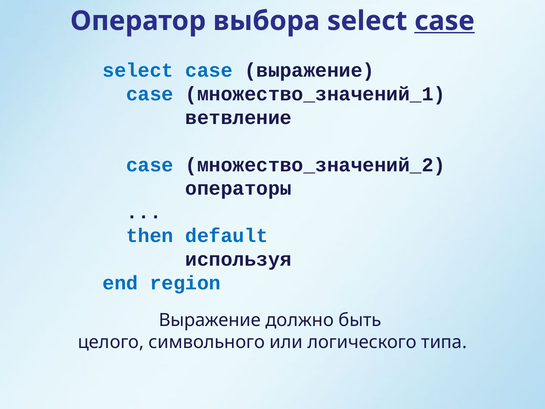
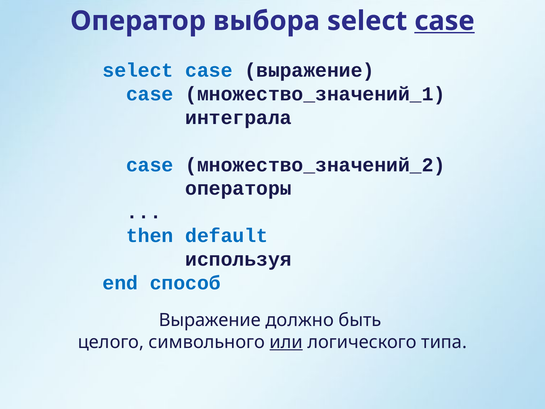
ветвление: ветвление -> интеграла
region: region -> способ
или underline: none -> present
